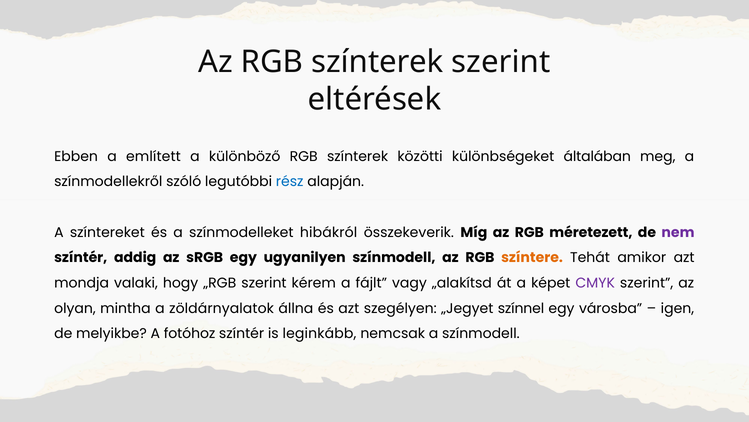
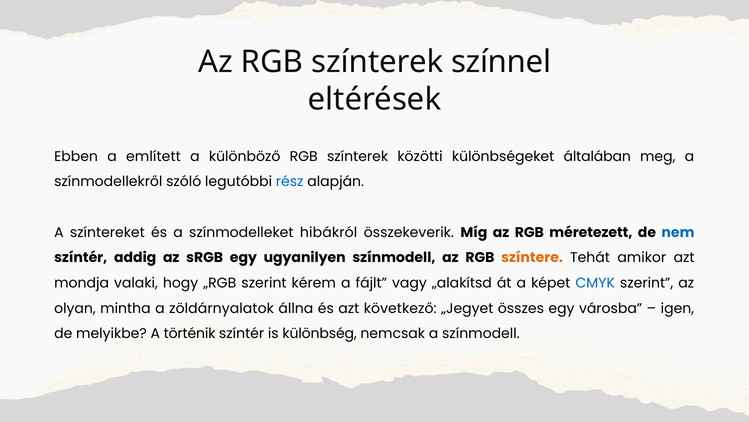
színterek szerint: szerint -> színnel
nem colour: purple -> blue
CMYK colour: purple -> blue
szegélyen: szegélyen -> következő
színnel: színnel -> összes
fotóhoz: fotóhoz -> történik
leginkább: leginkább -> különbség
